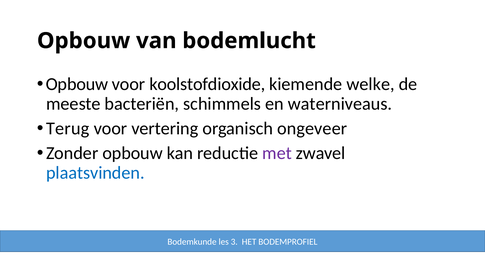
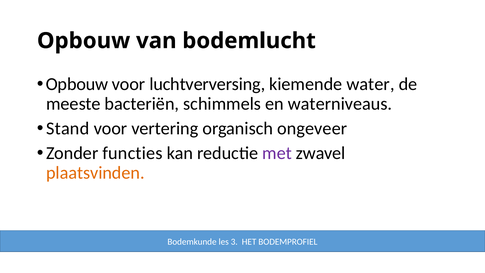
koolstofdioxide: koolstofdioxide -> luchtverversing
welke: welke -> water
Terug: Terug -> Stand
Zonder opbouw: opbouw -> functies
plaatsvinden colour: blue -> orange
